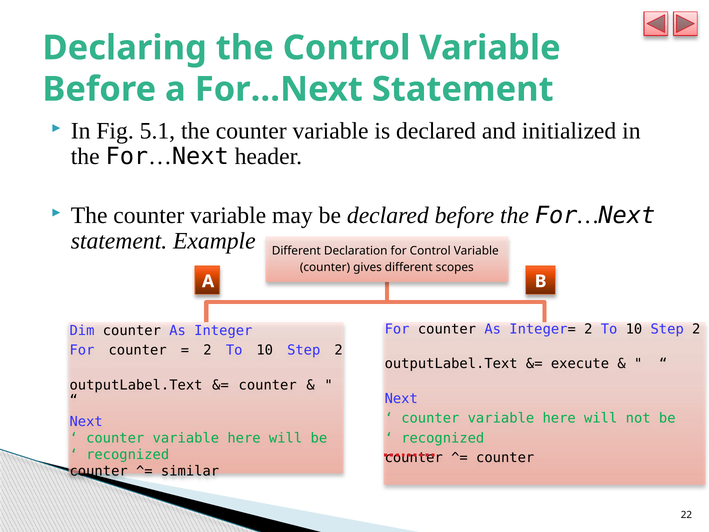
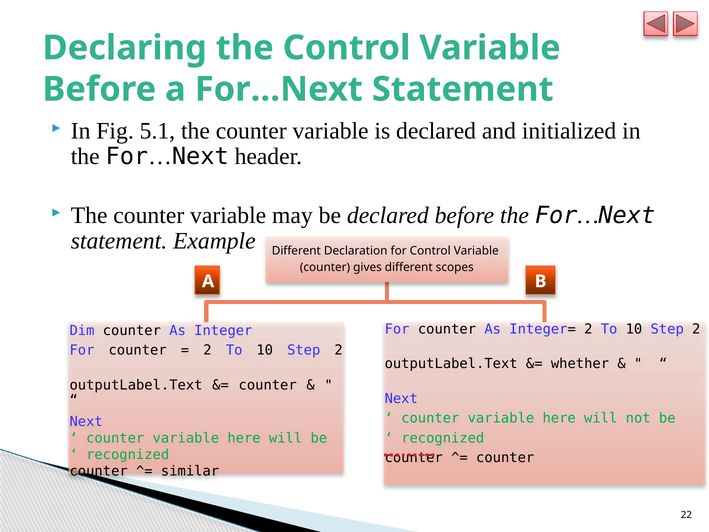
execute: execute -> whether
